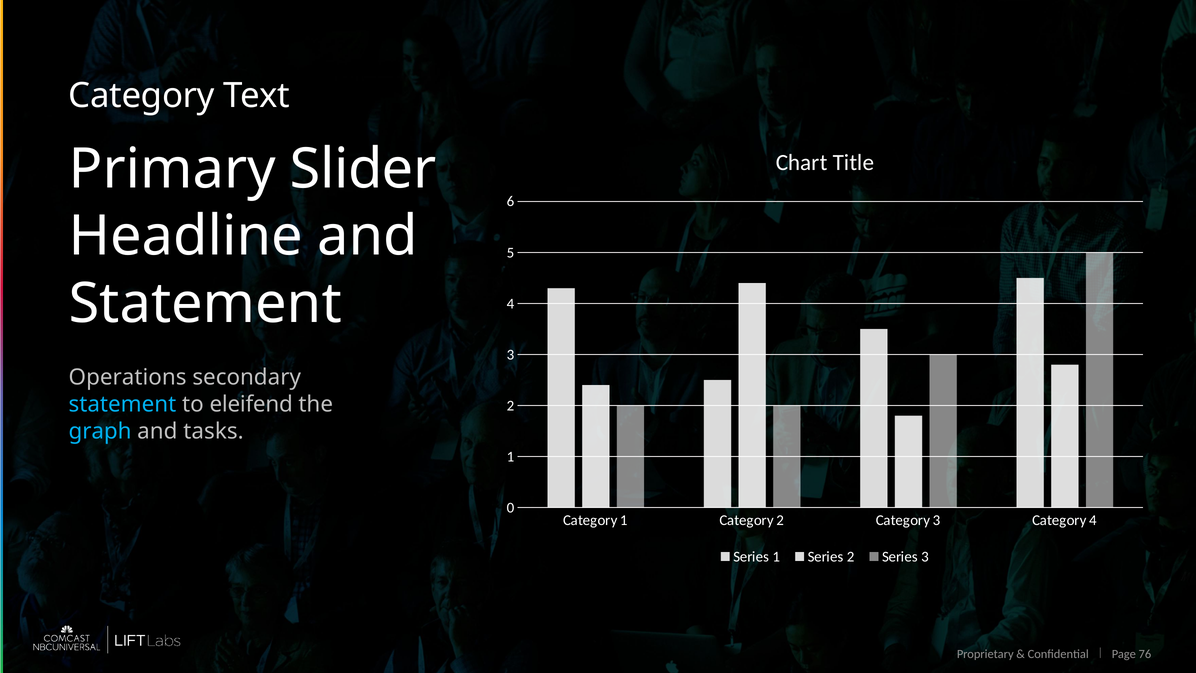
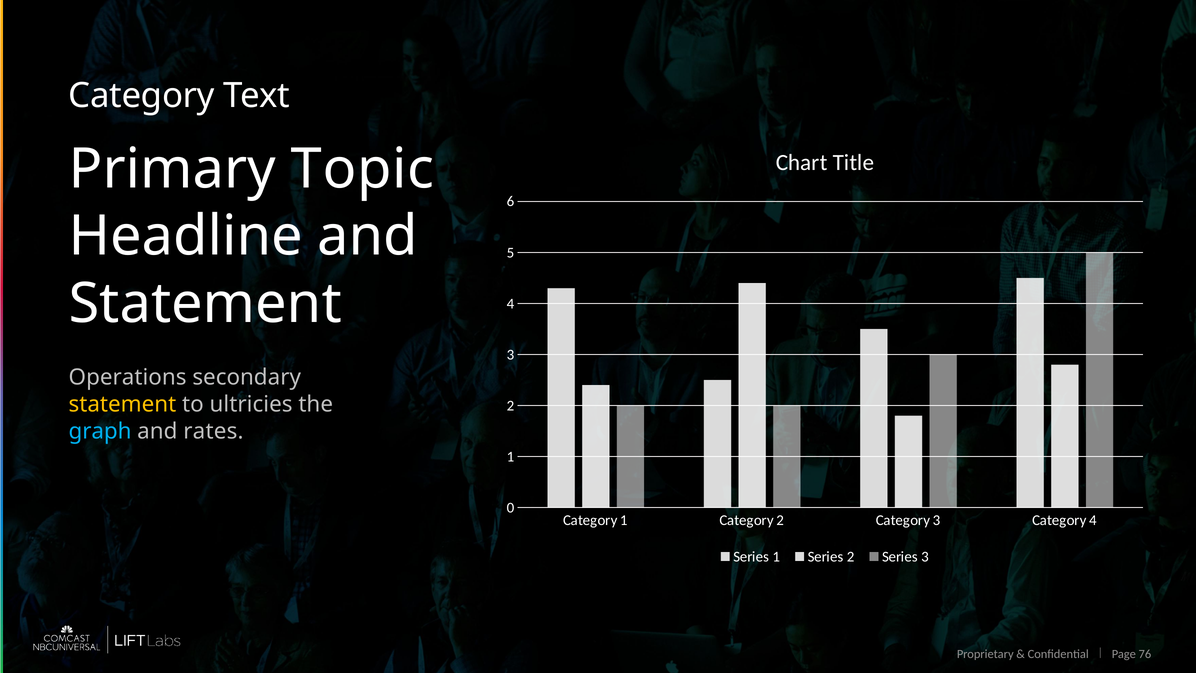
Slider: Slider -> Topic
statement at (122, 404) colour: light blue -> yellow
eleifend: eleifend -> ultricies
tasks: tasks -> rates
